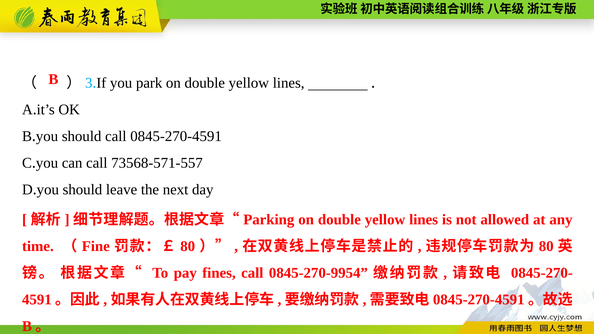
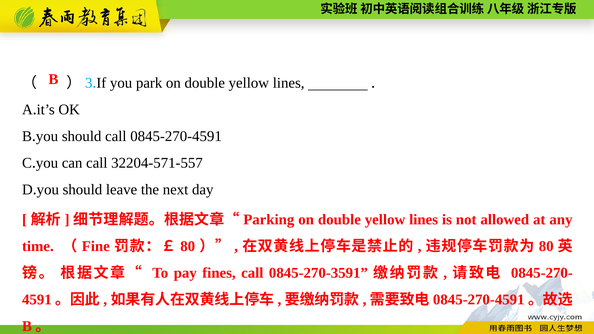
73568-571-557: 73568-571-557 -> 32204-571-557
0845-270-9954: 0845-270-9954 -> 0845-270-3591
